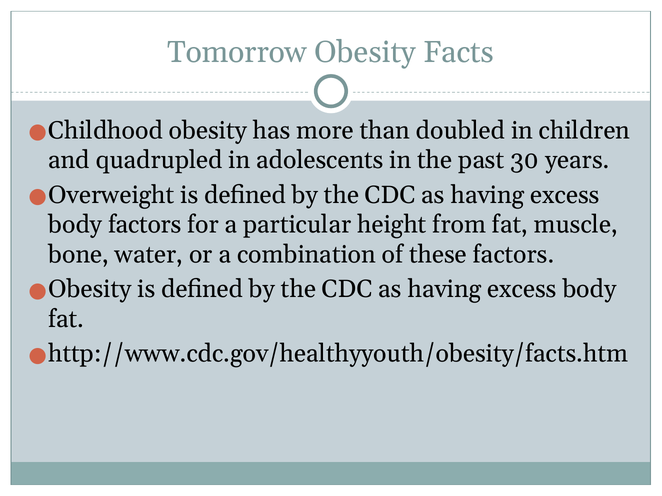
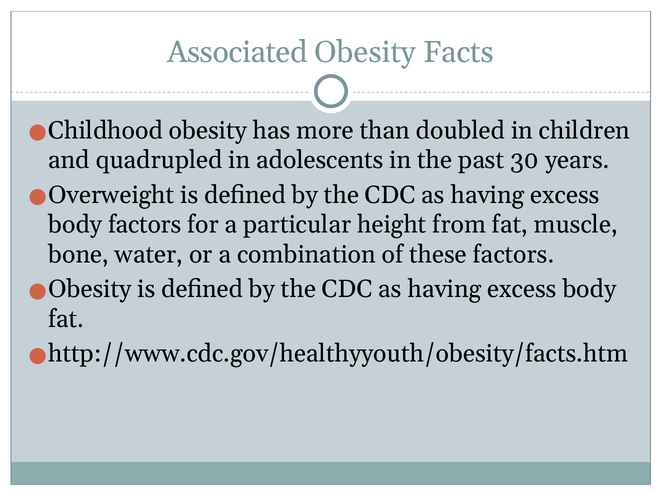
Tomorrow: Tomorrow -> Associated
